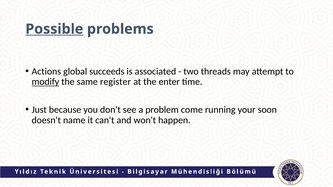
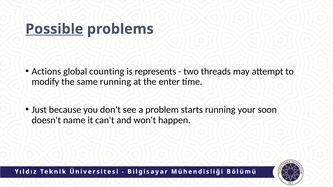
succeeds: succeeds -> counting
associated: associated -> represents
modify underline: present -> none
same register: register -> running
come: come -> starts
